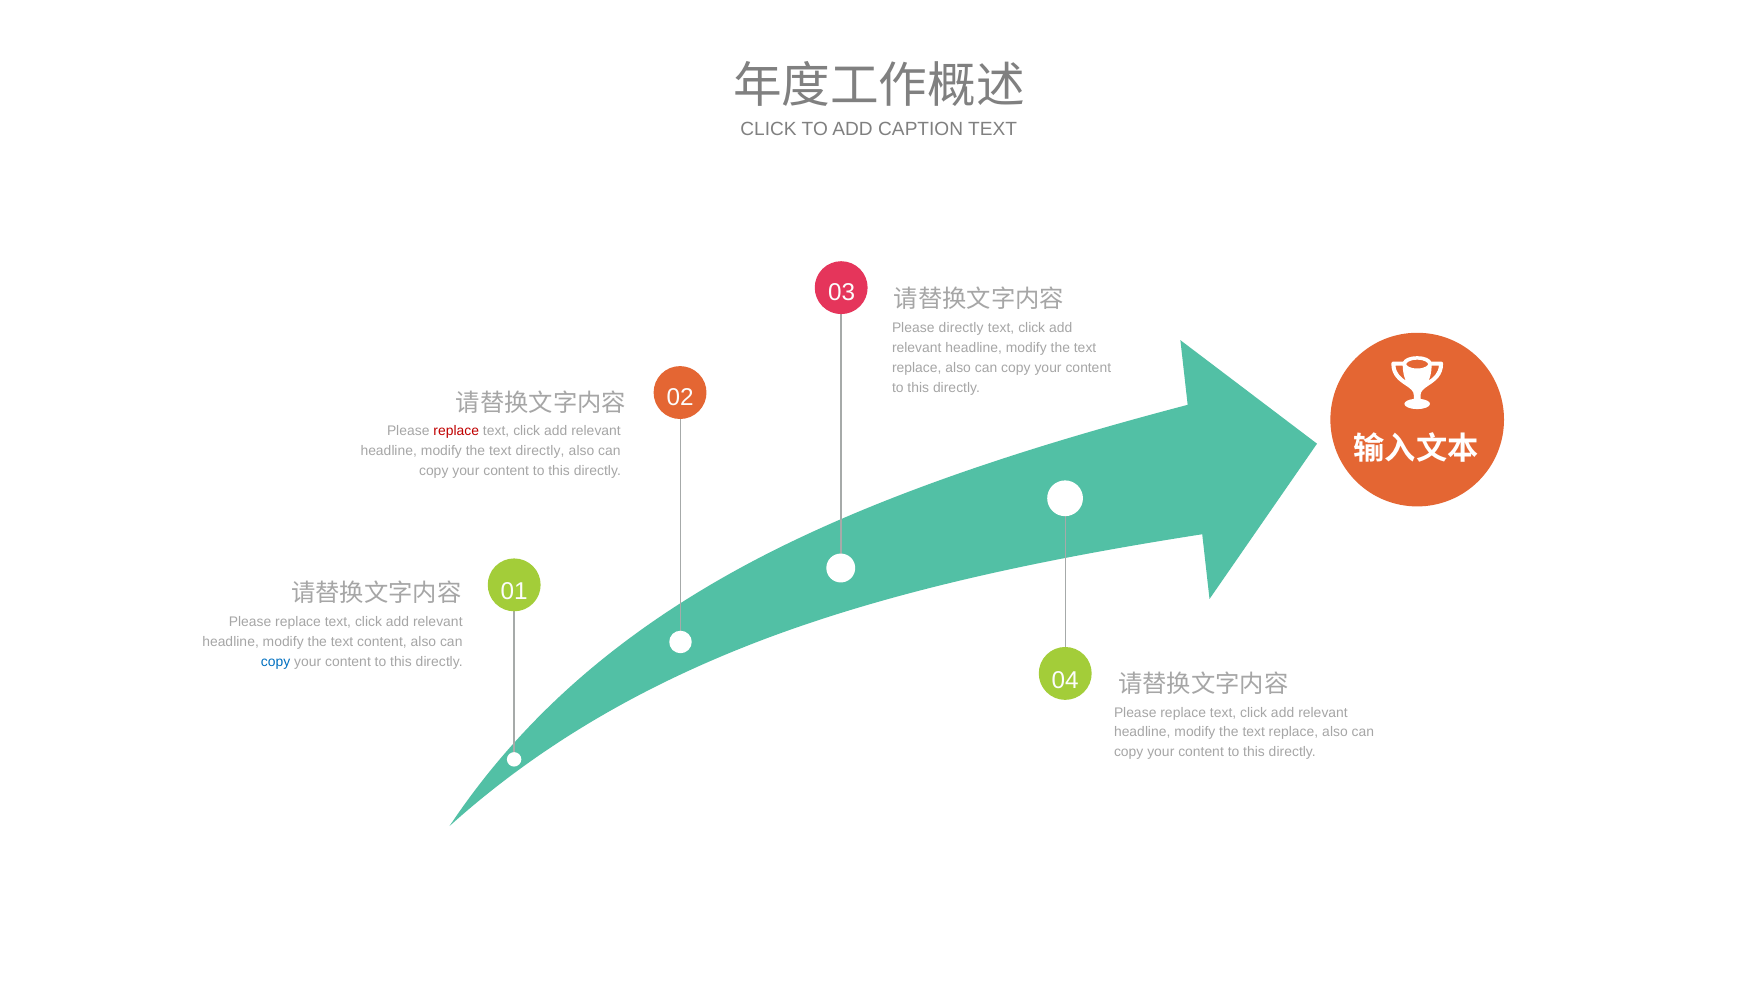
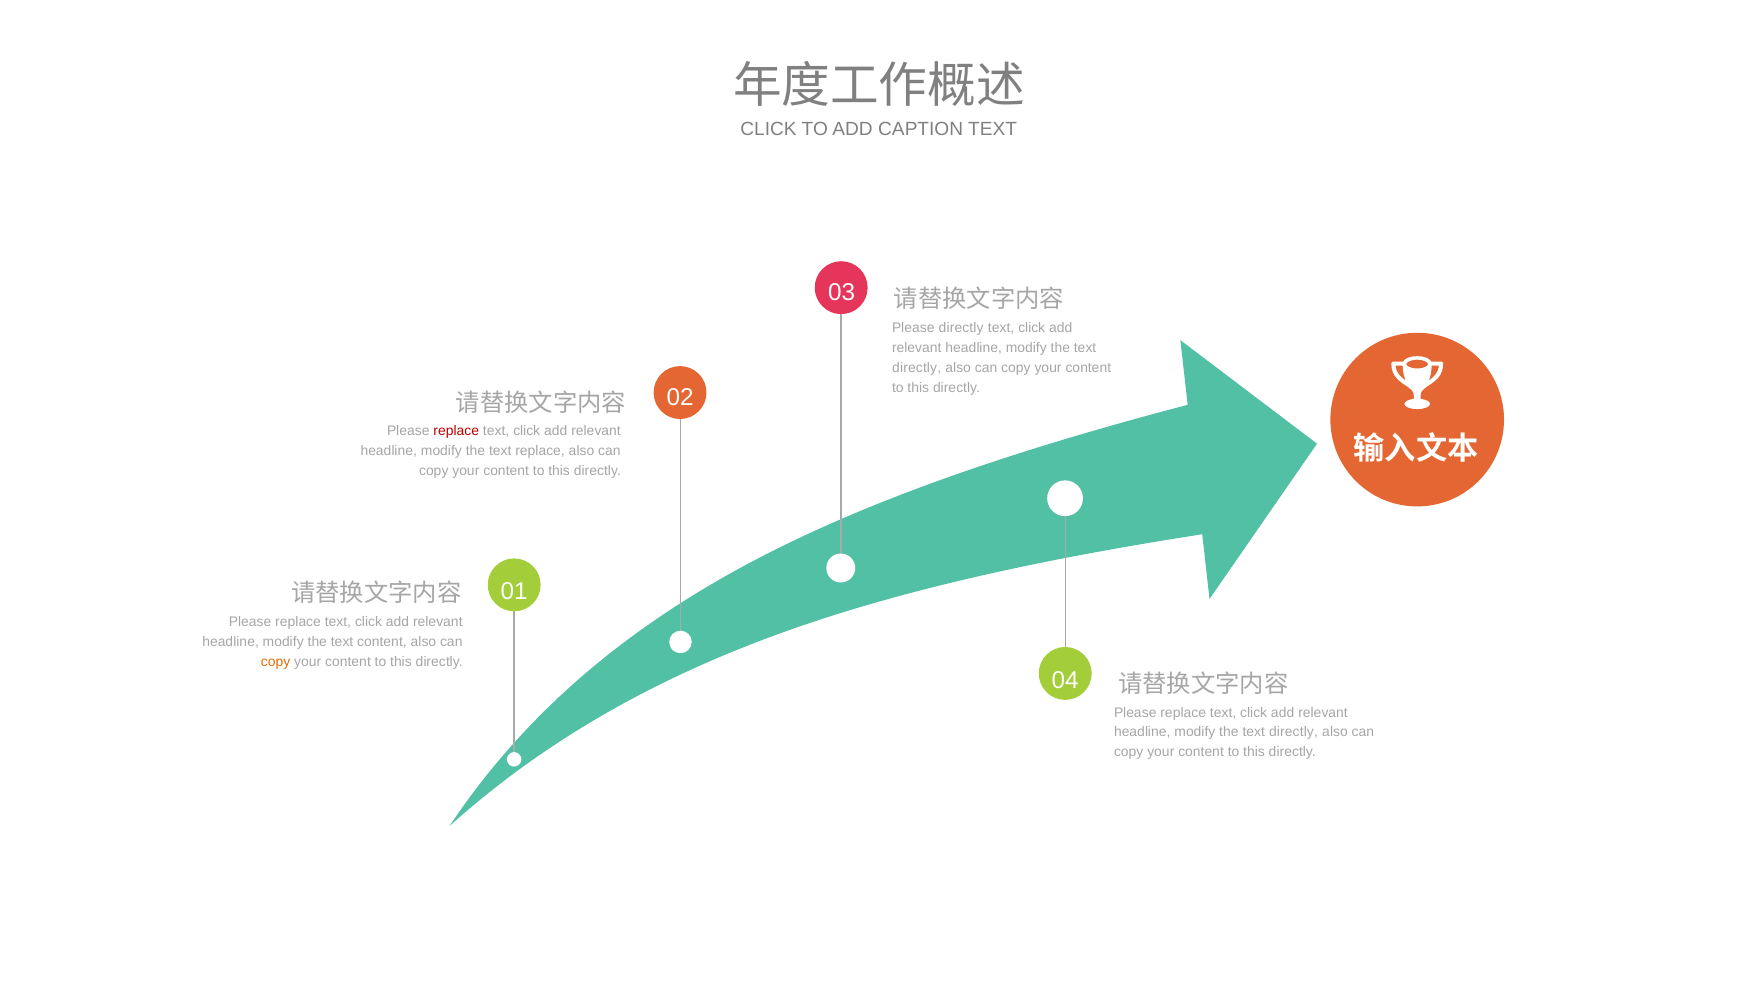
replace at (917, 368): replace -> directly
text directly: directly -> replace
copy at (276, 661) colour: blue -> orange
replace at (1294, 732): replace -> directly
